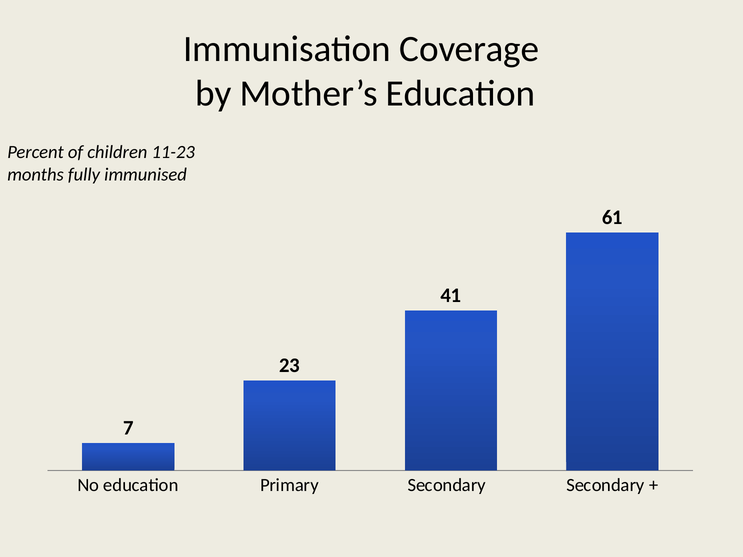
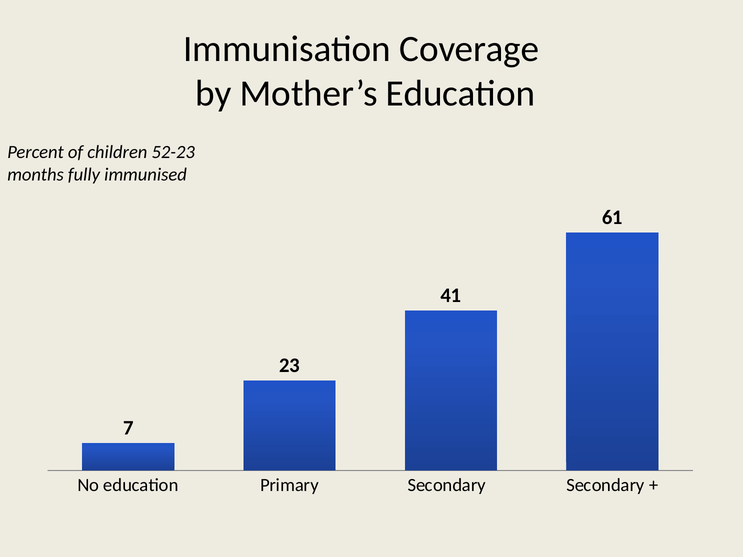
11-23: 11-23 -> 52-23
